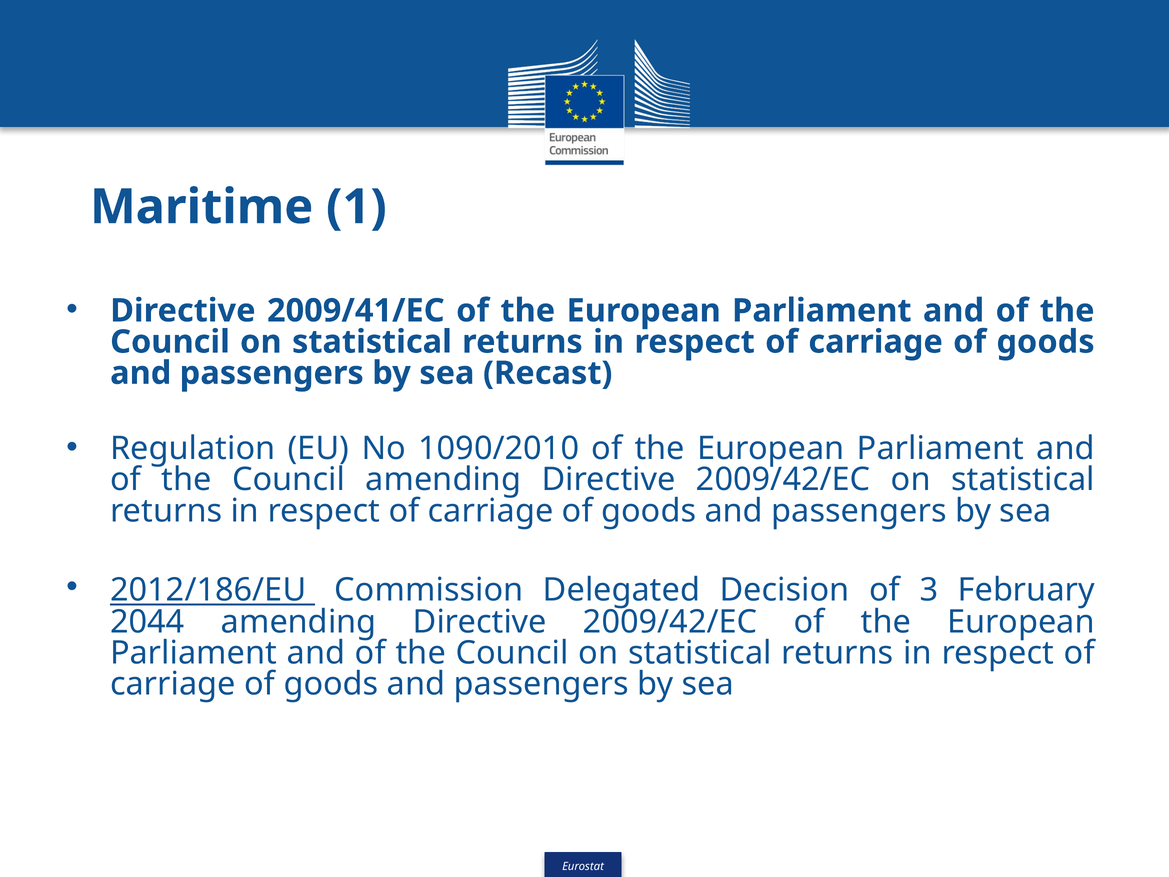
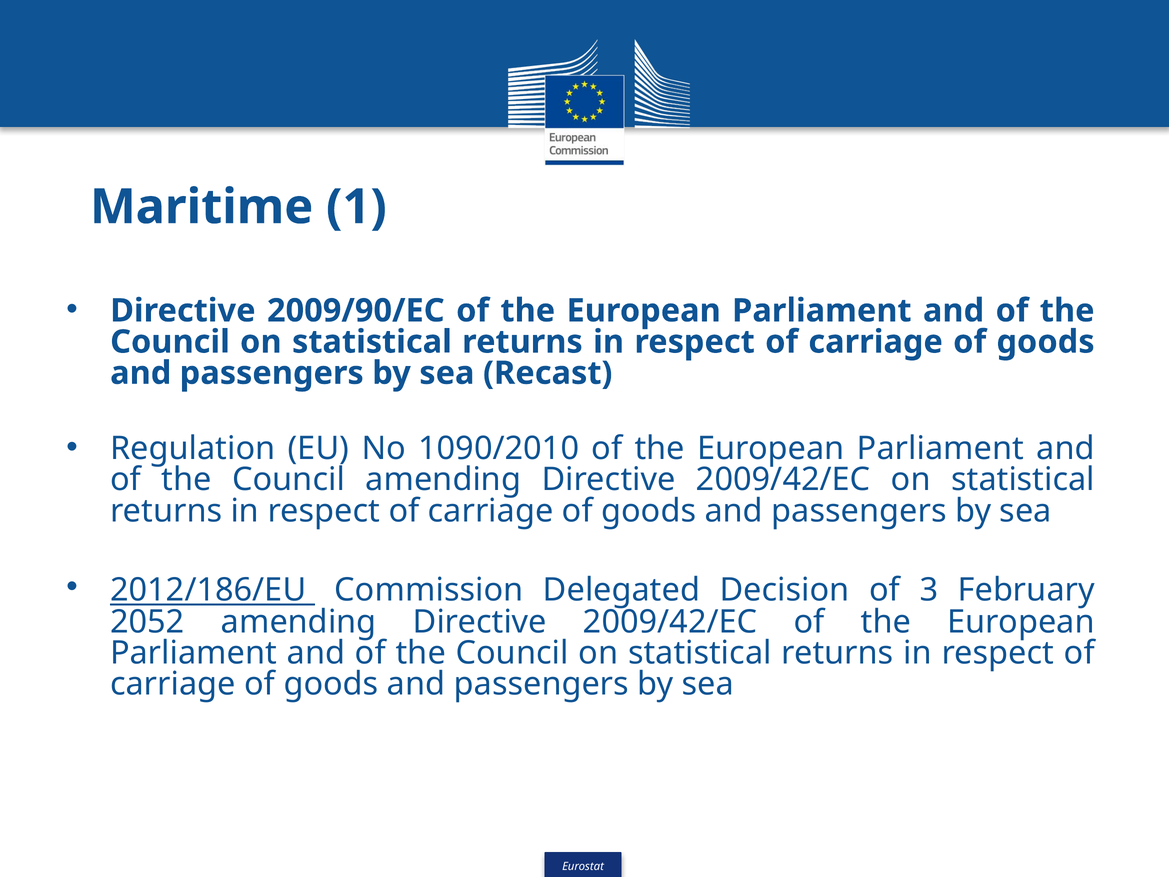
2009/41/EC: 2009/41/EC -> 2009/90/EC
2044: 2044 -> 2052
